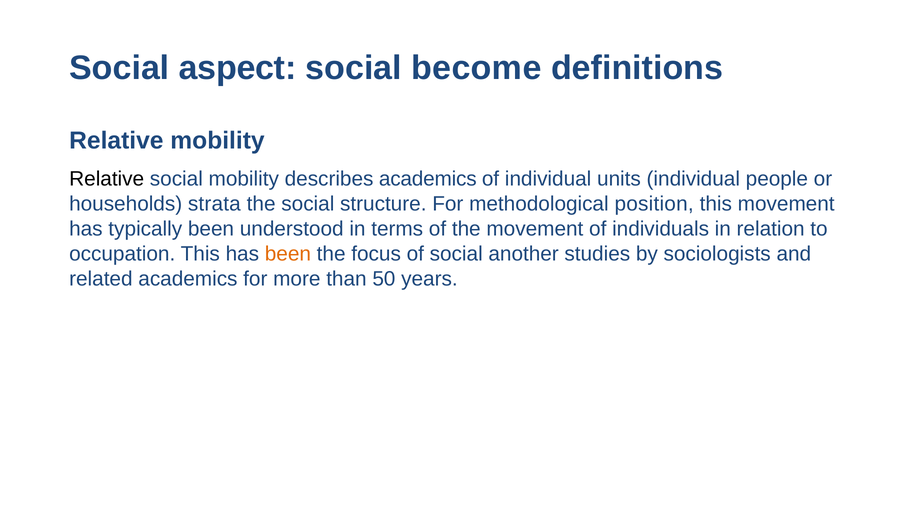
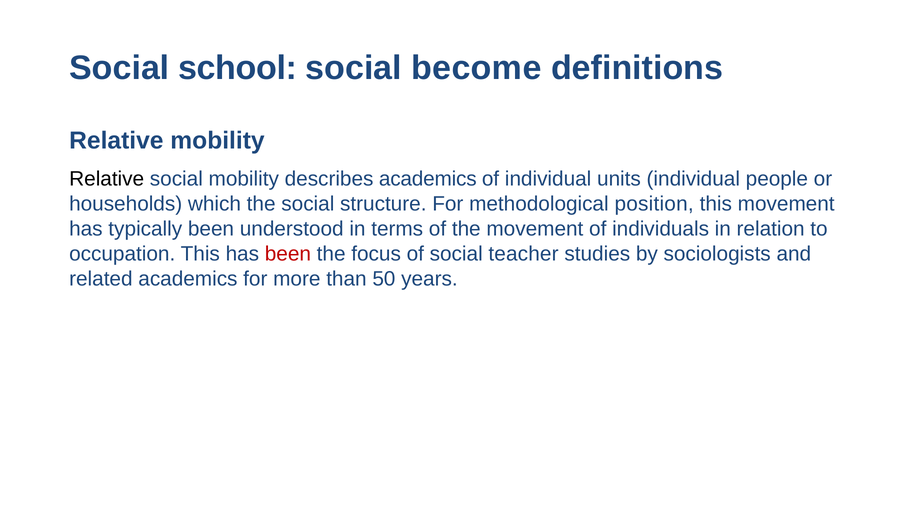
aspect: aspect -> school
strata: strata -> which
been at (288, 254) colour: orange -> red
another: another -> teacher
